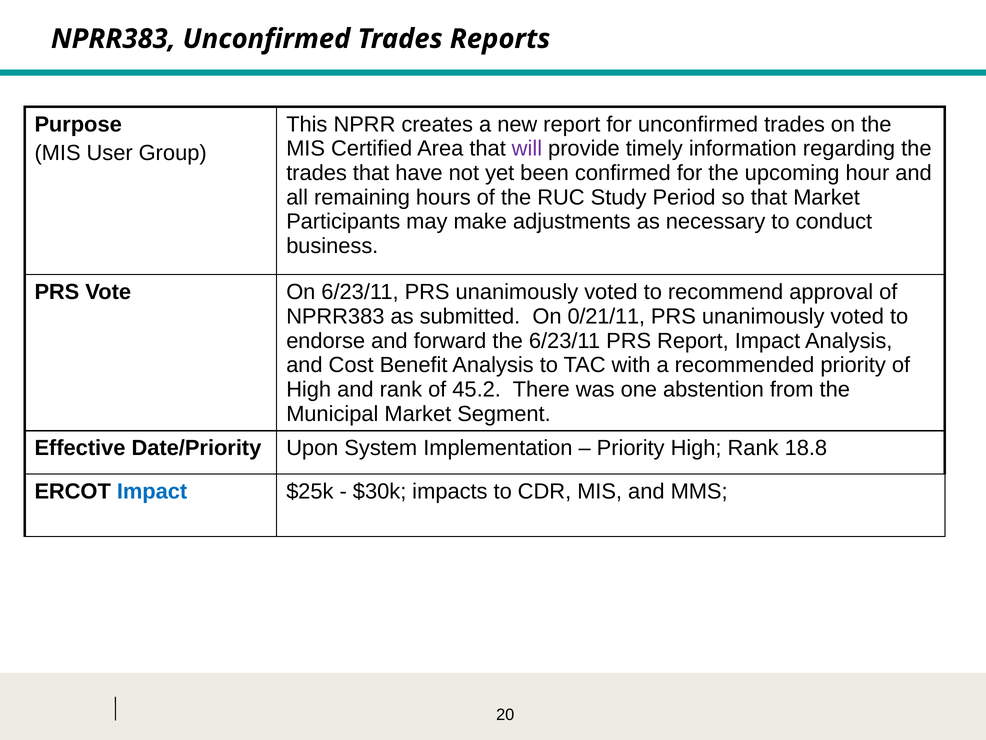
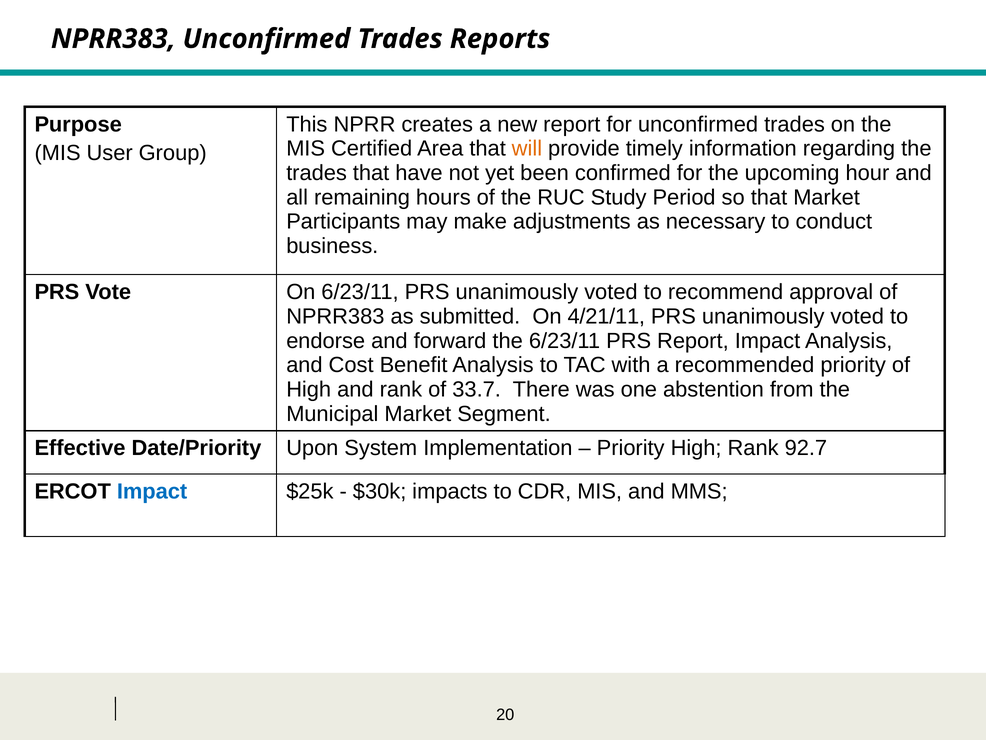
will colour: purple -> orange
0/21/11: 0/21/11 -> 4/21/11
45.2: 45.2 -> 33.7
18.8: 18.8 -> 92.7
